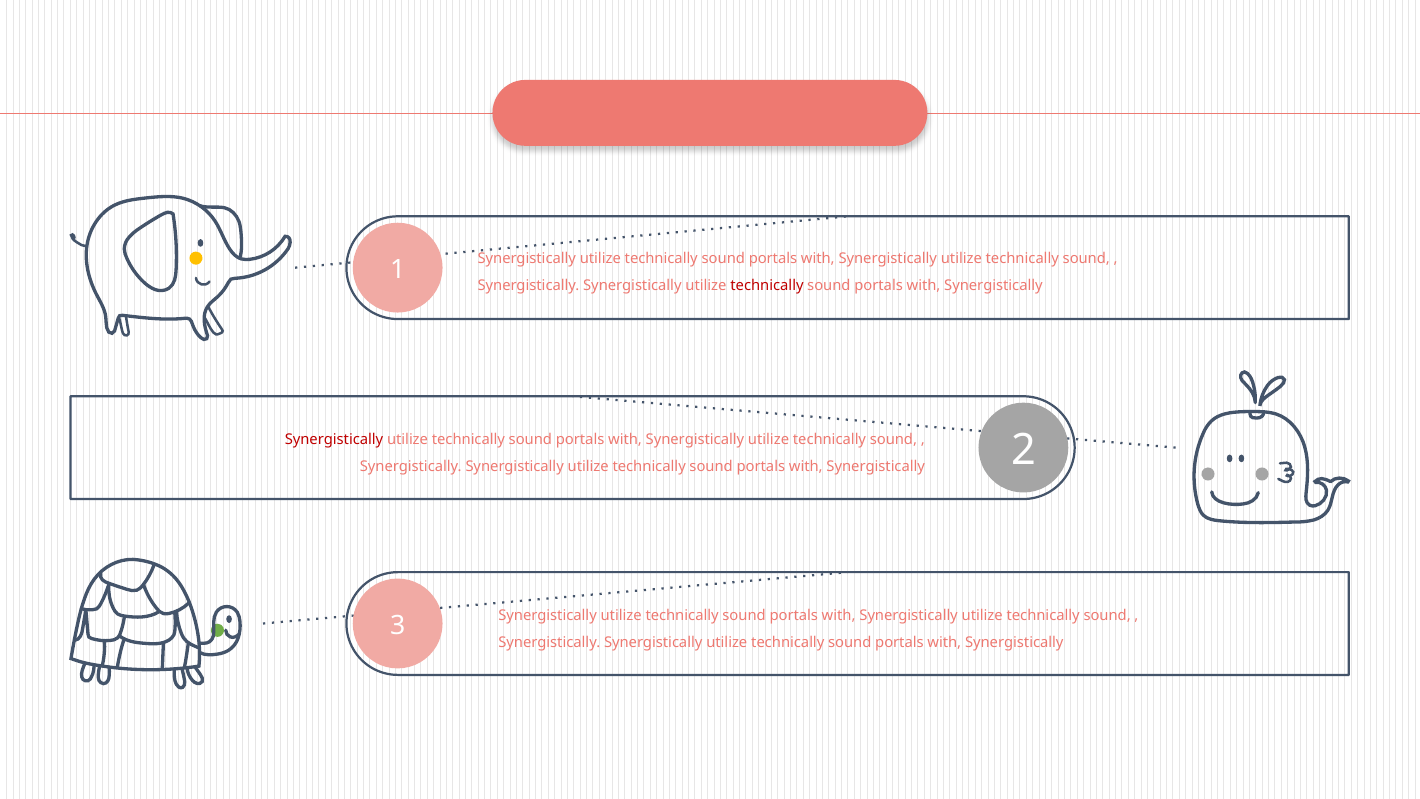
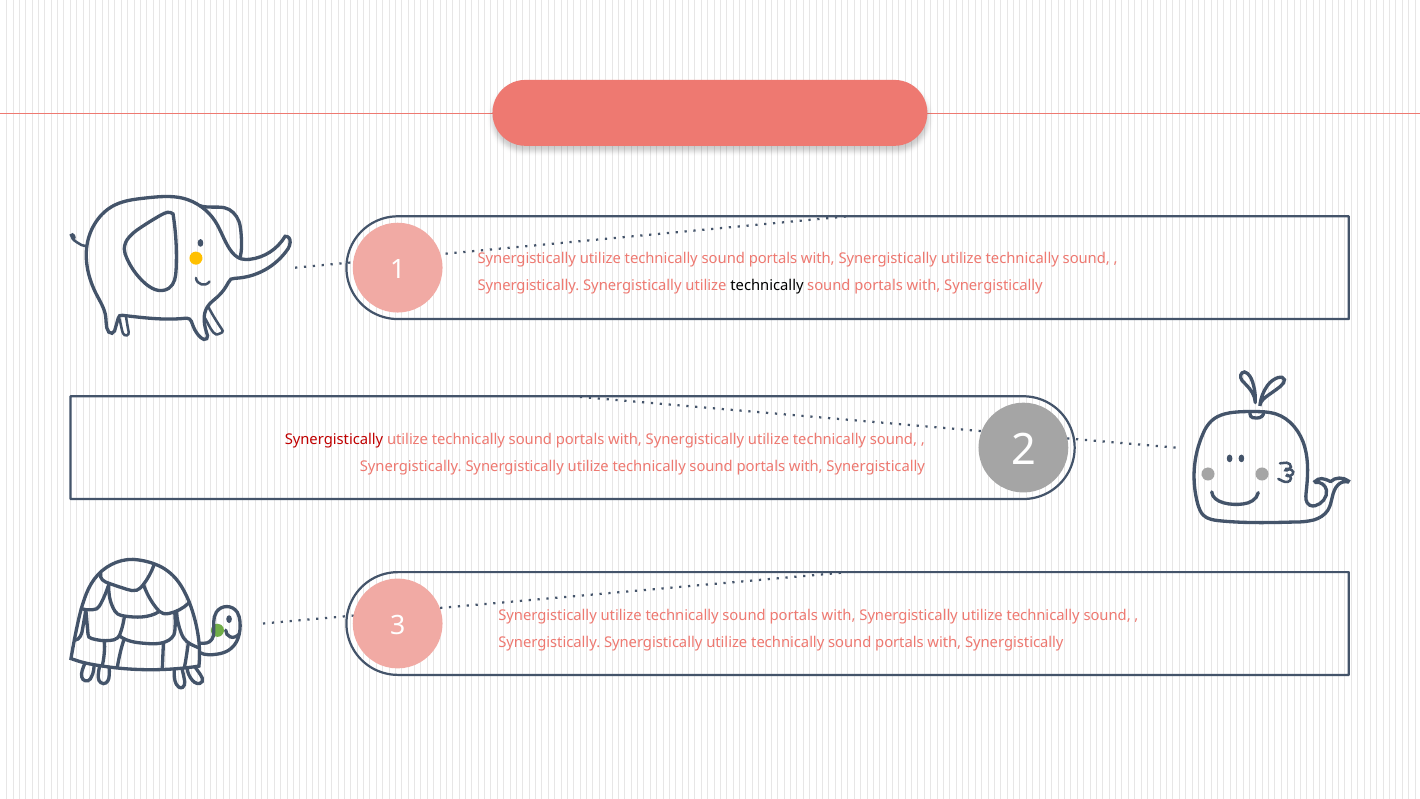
technically at (767, 285) colour: red -> black
